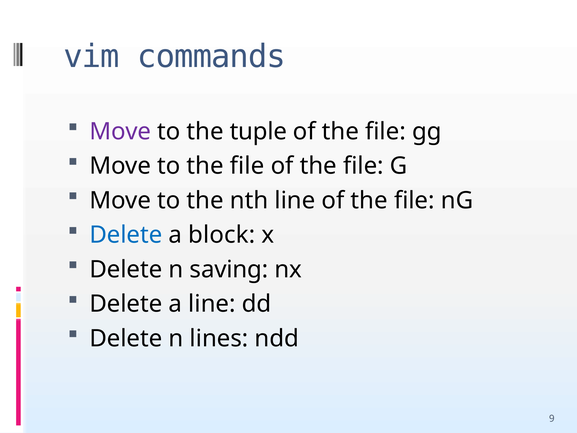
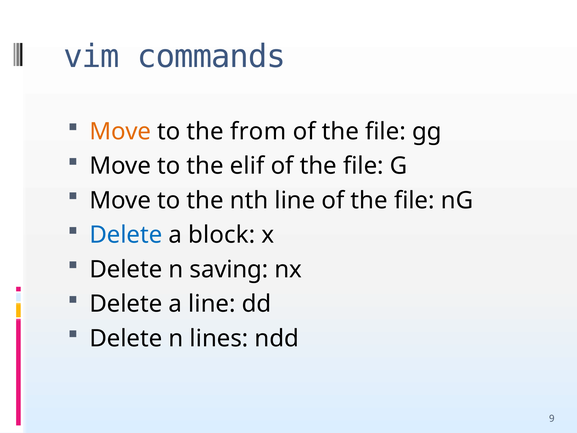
Move at (120, 131) colour: purple -> orange
tuple: tuple -> from
to the file: file -> elif
